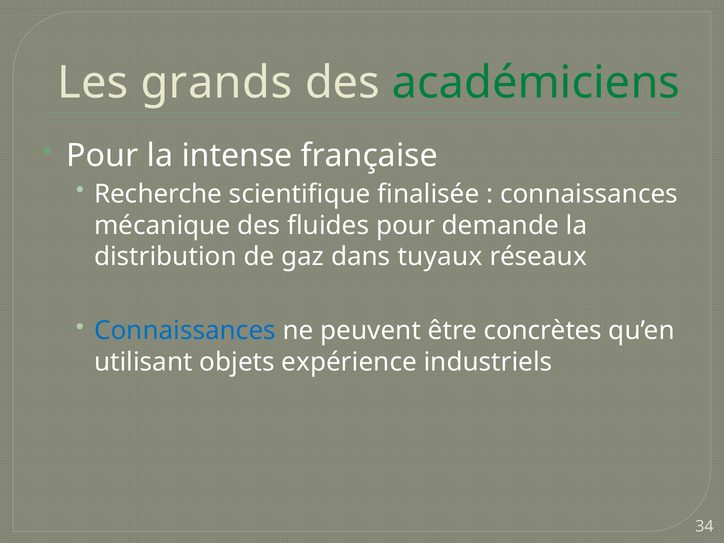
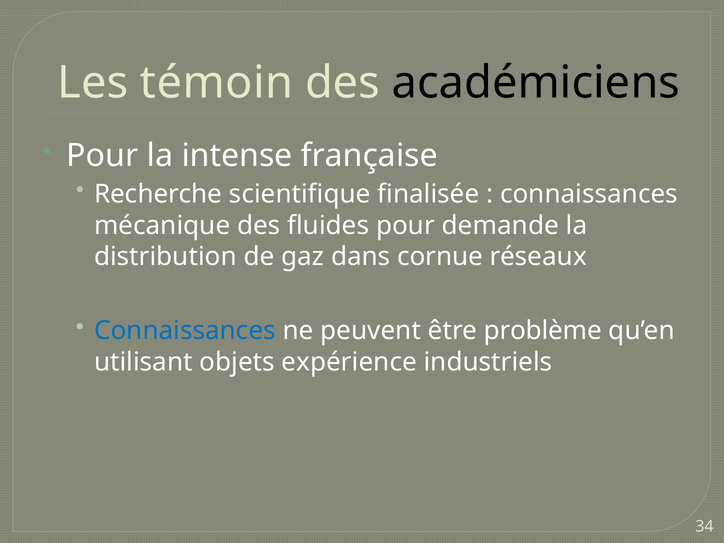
grands: grands -> témoin
académiciens colour: green -> black
tuyaux: tuyaux -> cornue
concrètes: concrètes -> problème
